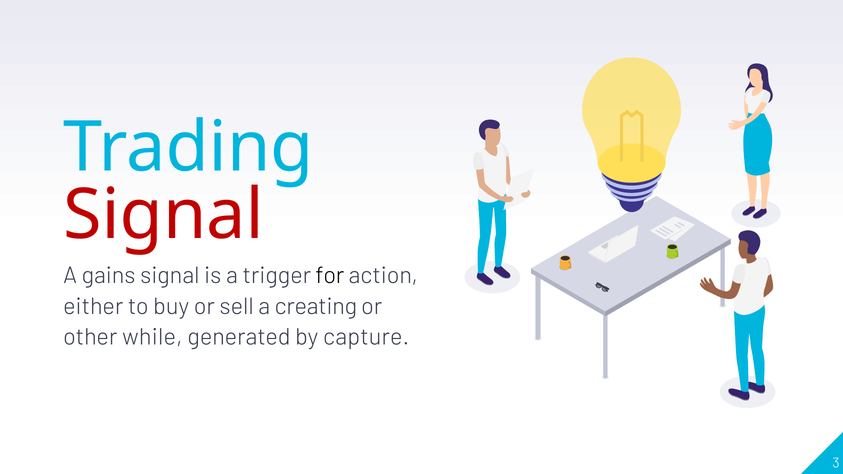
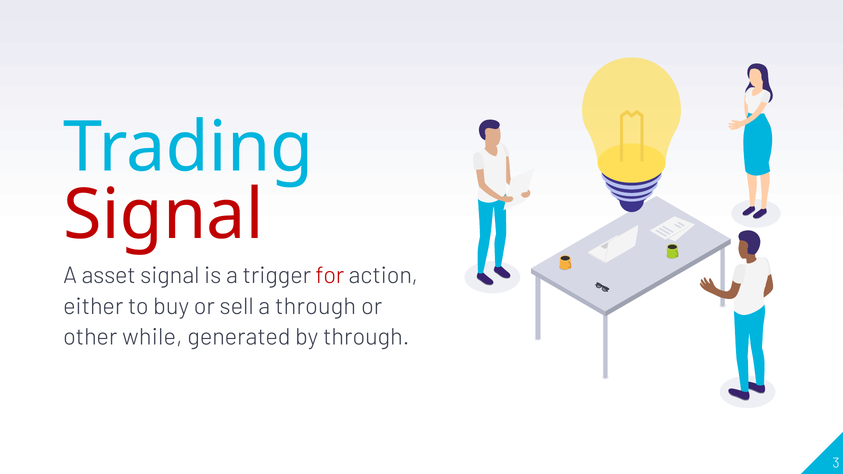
gains: gains -> asset
for colour: black -> red
a creating: creating -> through
by capture: capture -> through
